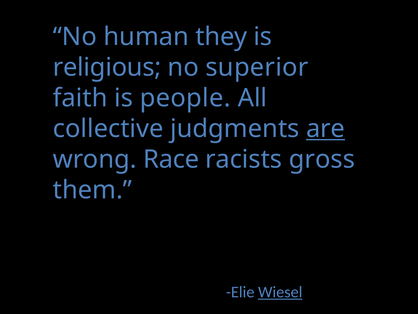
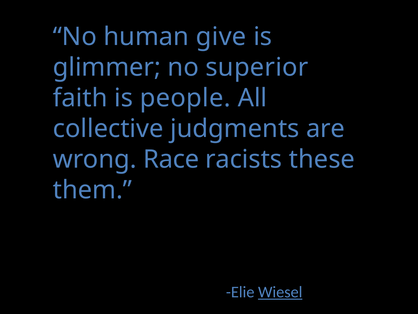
they: they -> give
religious: religious -> glimmer
are underline: present -> none
gross: gross -> these
